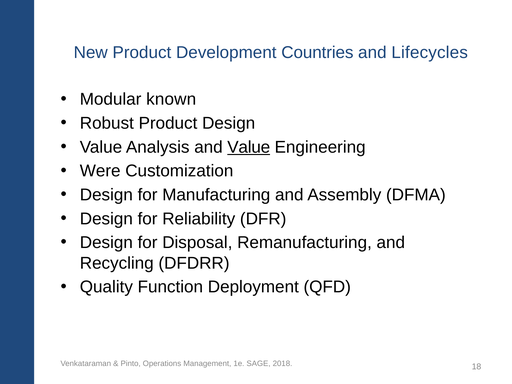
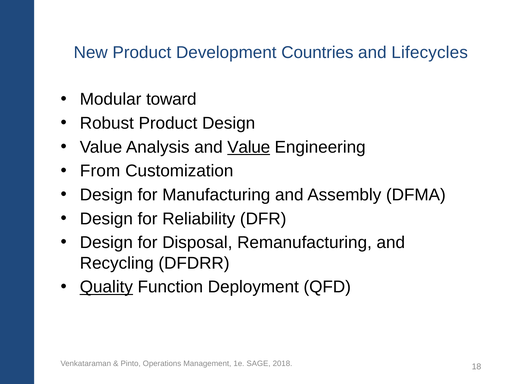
known: known -> toward
Were: Were -> From
Quality underline: none -> present
